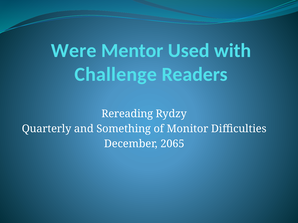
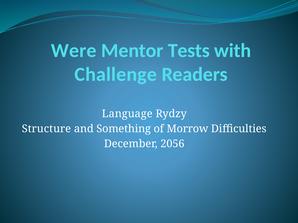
Used: Used -> Tests
Rereading: Rereading -> Language
Quarterly: Quarterly -> Structure
Monitor: Monitor -> Morrow
2065: 2065 -> 2056
